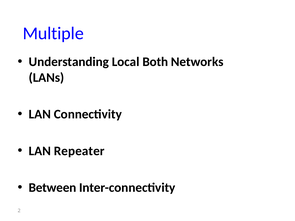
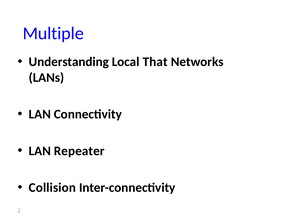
Both: Both -> That
Between: Between -> Collision
